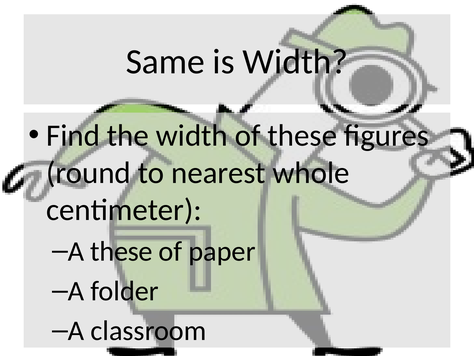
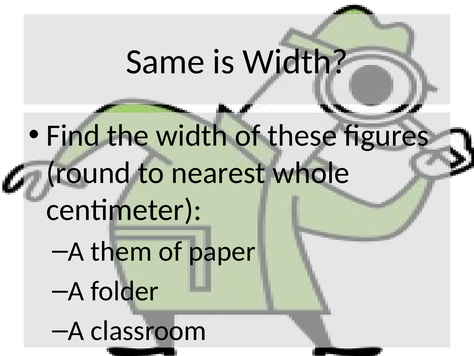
A these: these -> them
